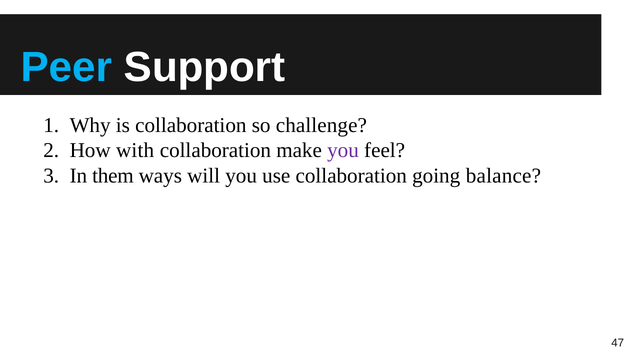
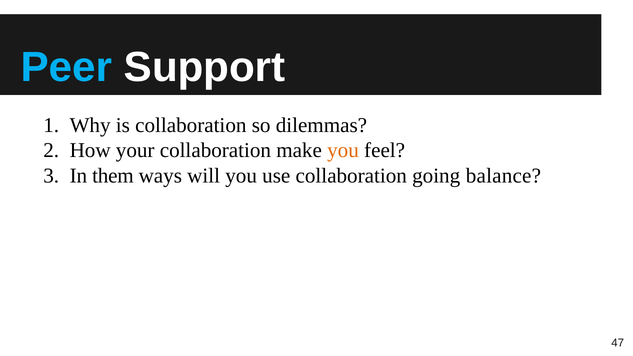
challenge: challenge -> dilemmas
with: with -> your
you at (343, 150) colour: purple -> orange
